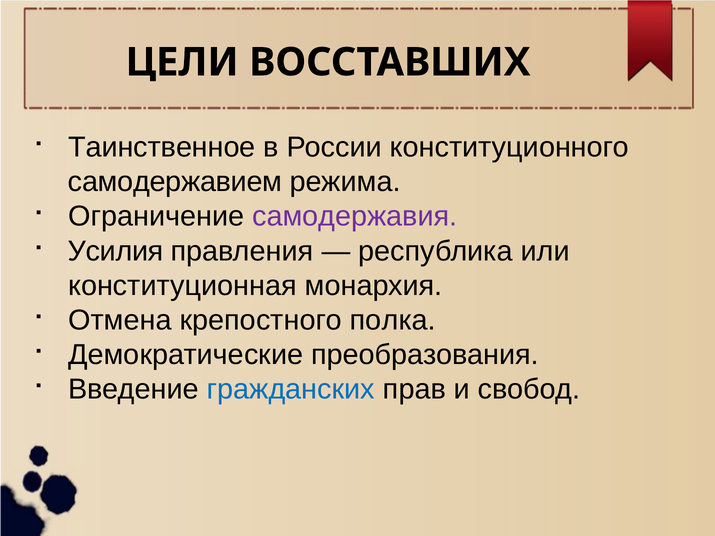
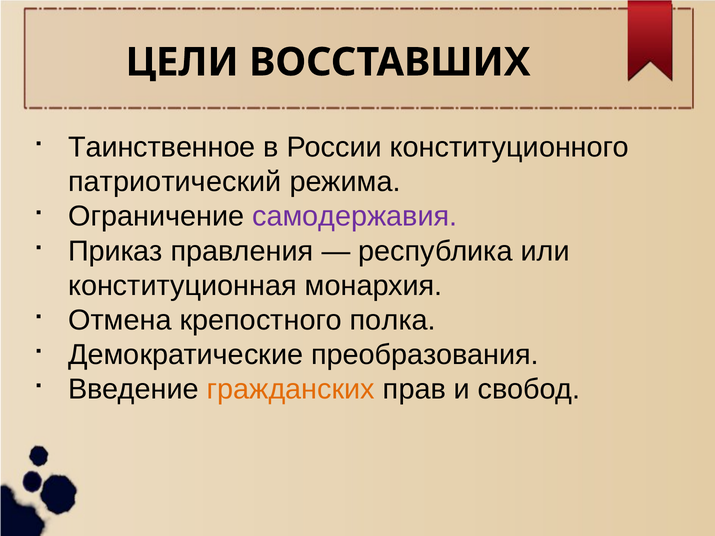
самодержавием: самодержавием -> патриотический
Усилия: Усилия -> Приказ
гражданских colour: blue -> orange
